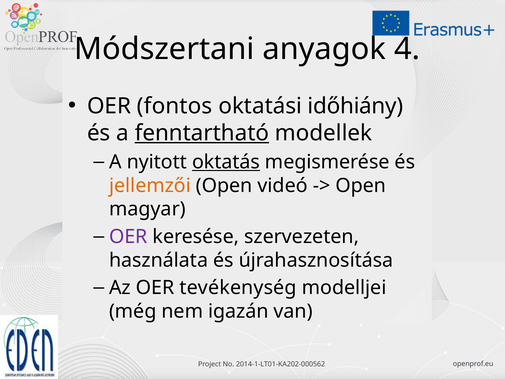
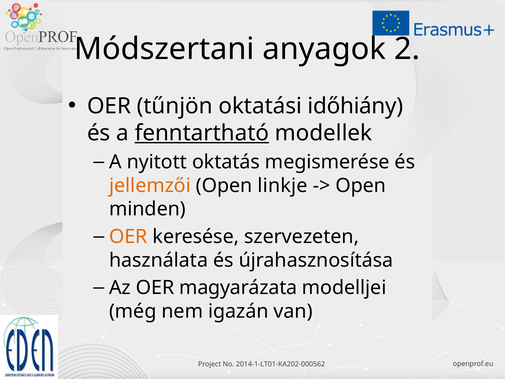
4: 4 -> 2
fontos: fontos -> tűnjön
oktatás underline: present -> none
videó: videó -> linkje
magyar: magyar -> minden
OER at (128, 237) colour: purple -> orange
tevékenység: tevékenység -> magyarázata
